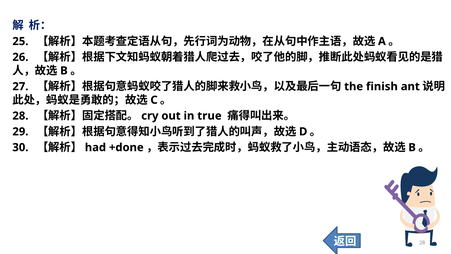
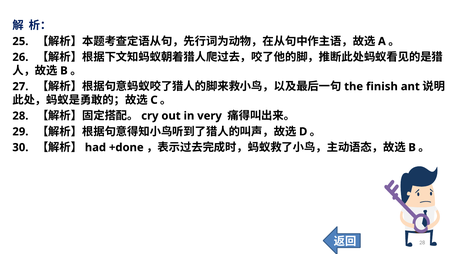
true: true -> very
